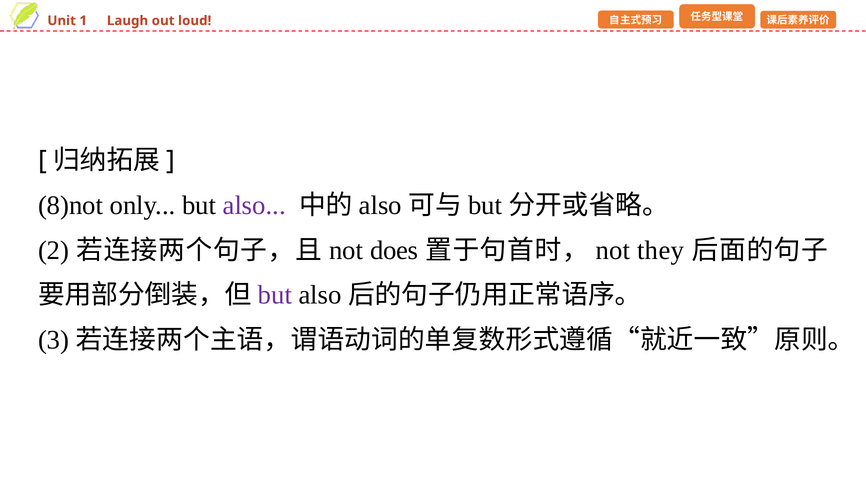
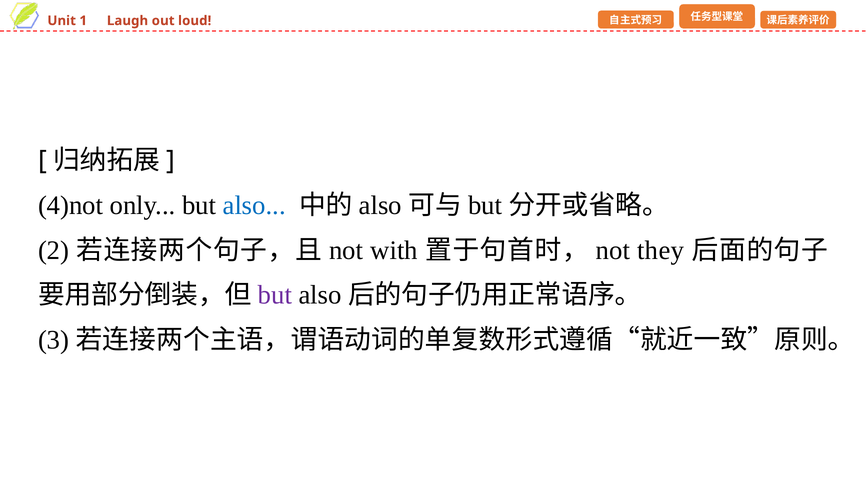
8)not: 8)not -> 4)not
also at (254, 205) colour: purple -> blue
does: does -> with
